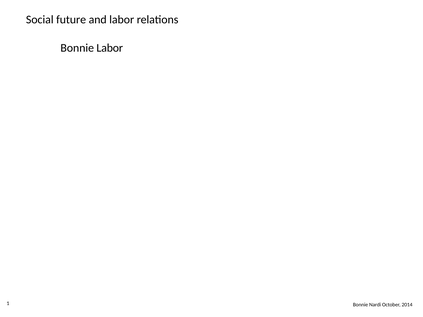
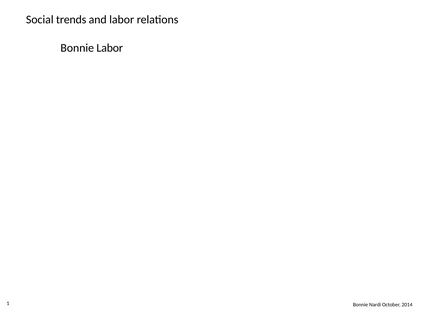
future: future -> trends
